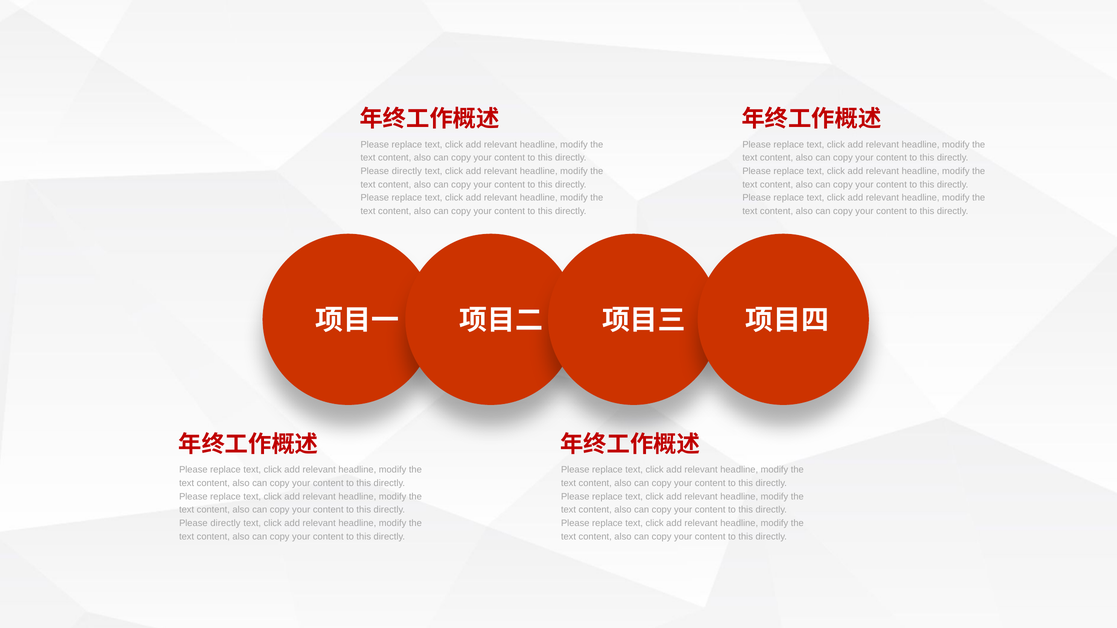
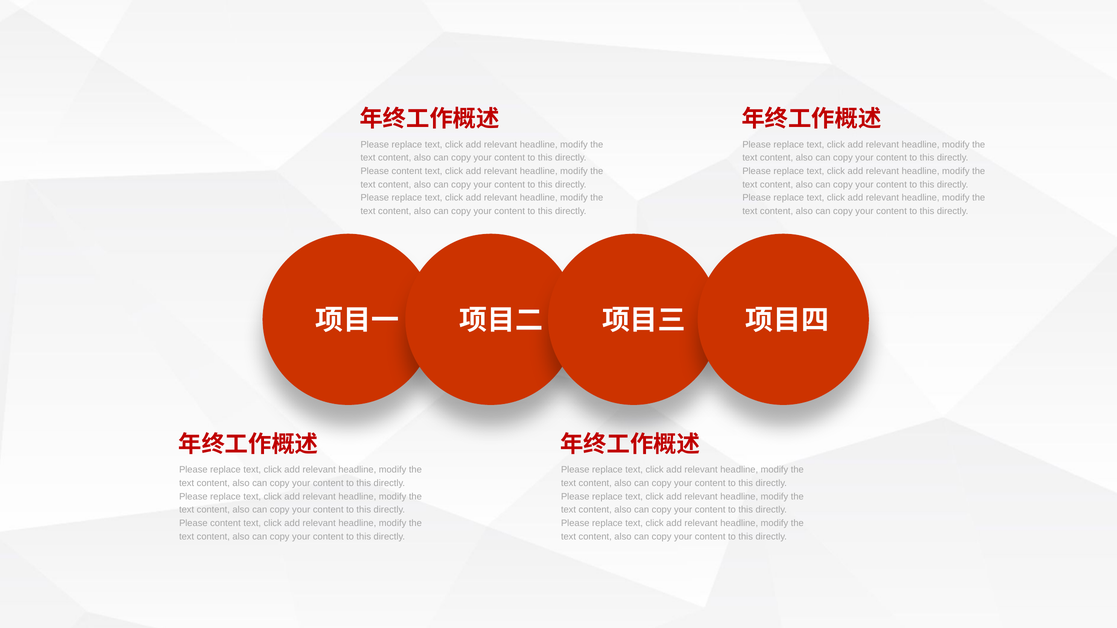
directly at (407, 171): directly -> content
directly at (225, 523): directly -> content
